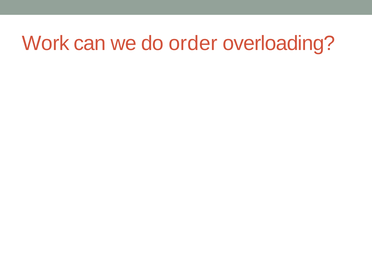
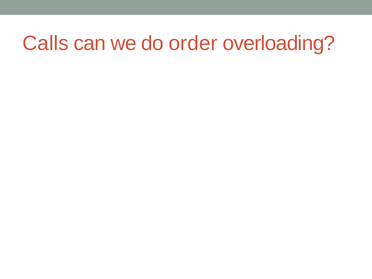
Work: Work -> Calls
